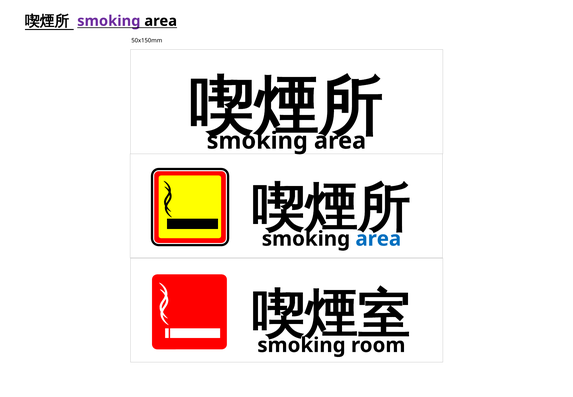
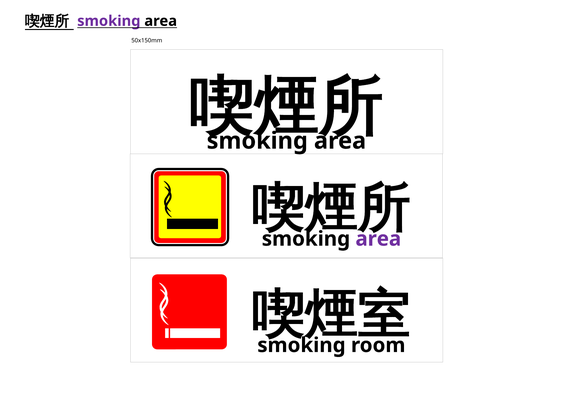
area at (378, 239) colour: blue -> purple
